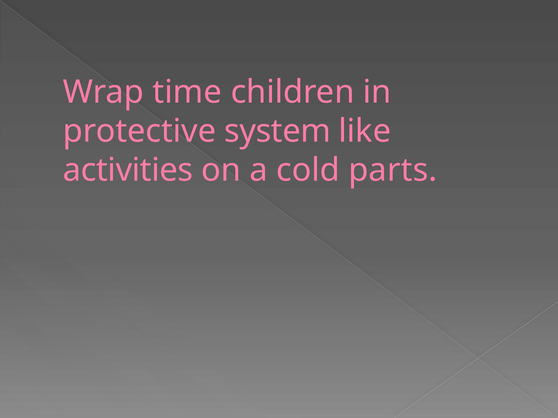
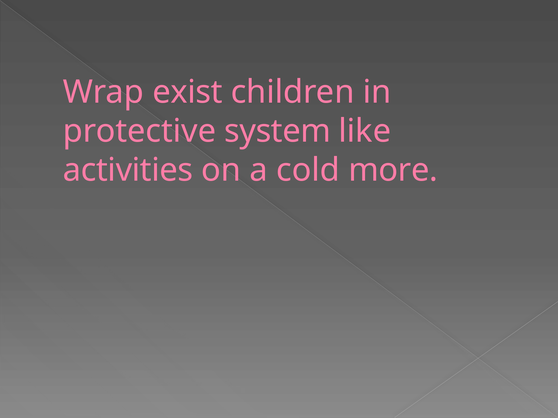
time: time -> exist
parts: parts -> more
